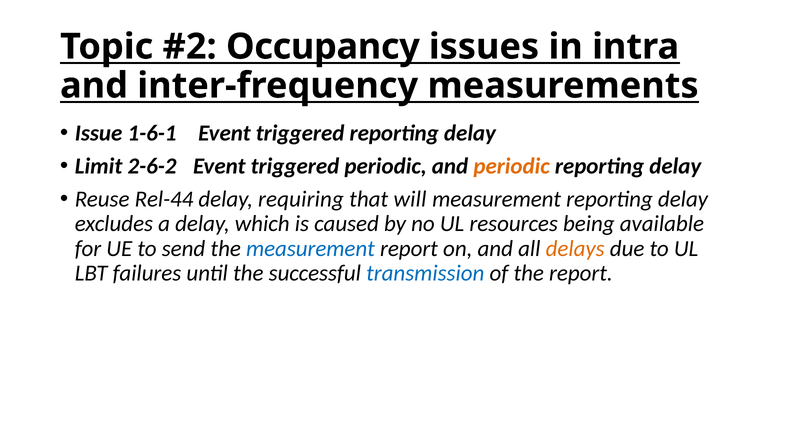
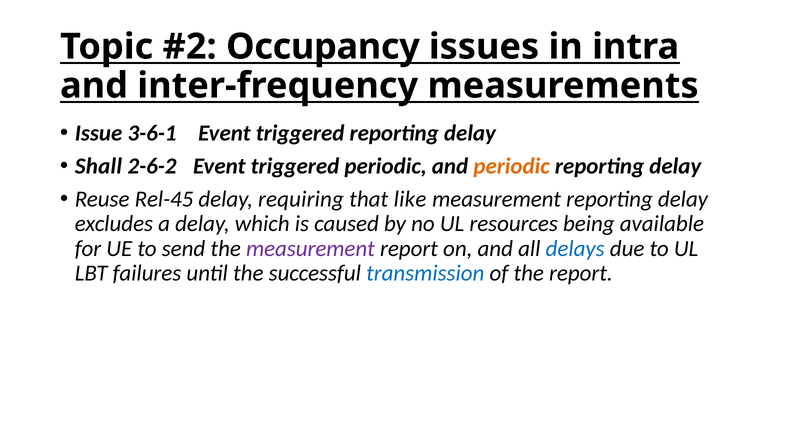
1-6-1: 1-6-1 -> 3-6-1
Limit: Limit -> Shall
Rel-44: Rel-44 -> Rel-45
will: will -> like
measurement at (310, 249) colour: blue -> purple
delays colour: orange -> blue
